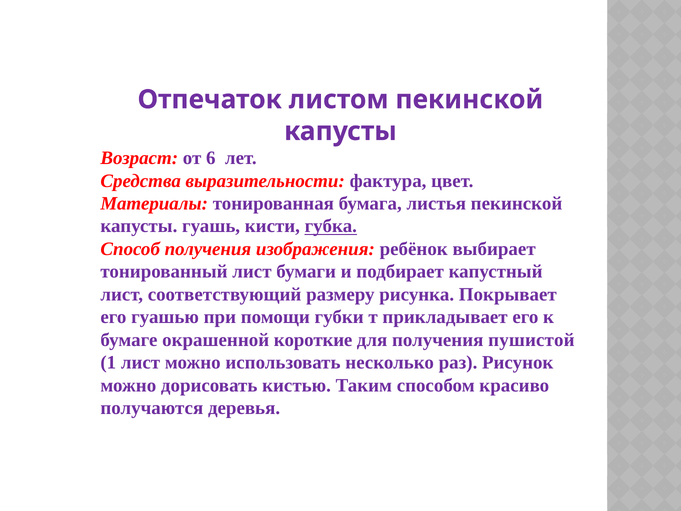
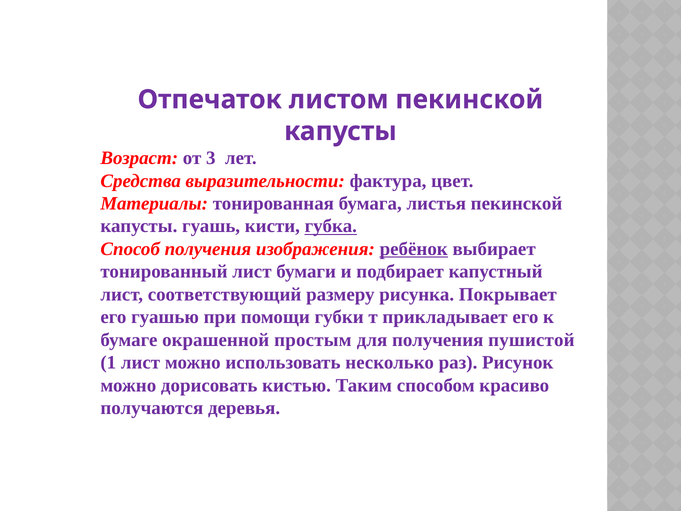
6: 6 -> 3
ребёнок underline: none -> present
короткие: короткие -> простым
